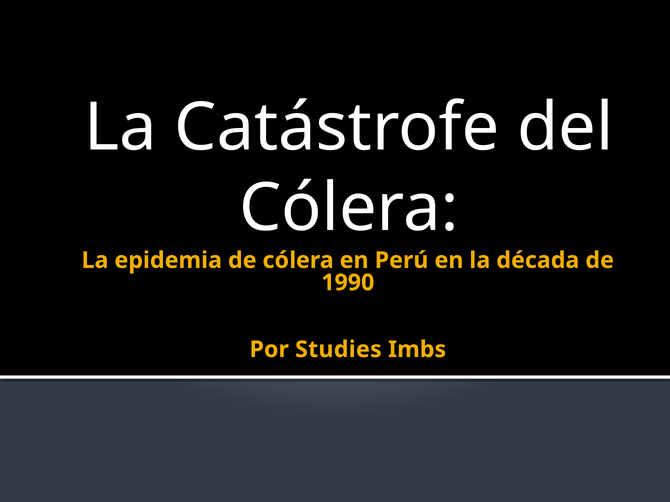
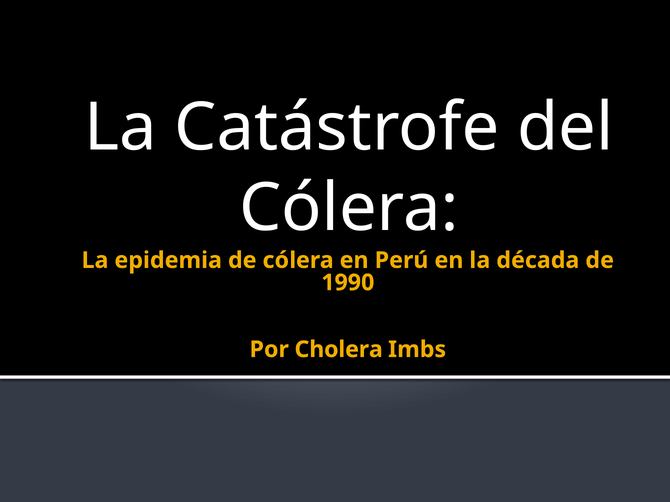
Studies: Studies -> Cholera
